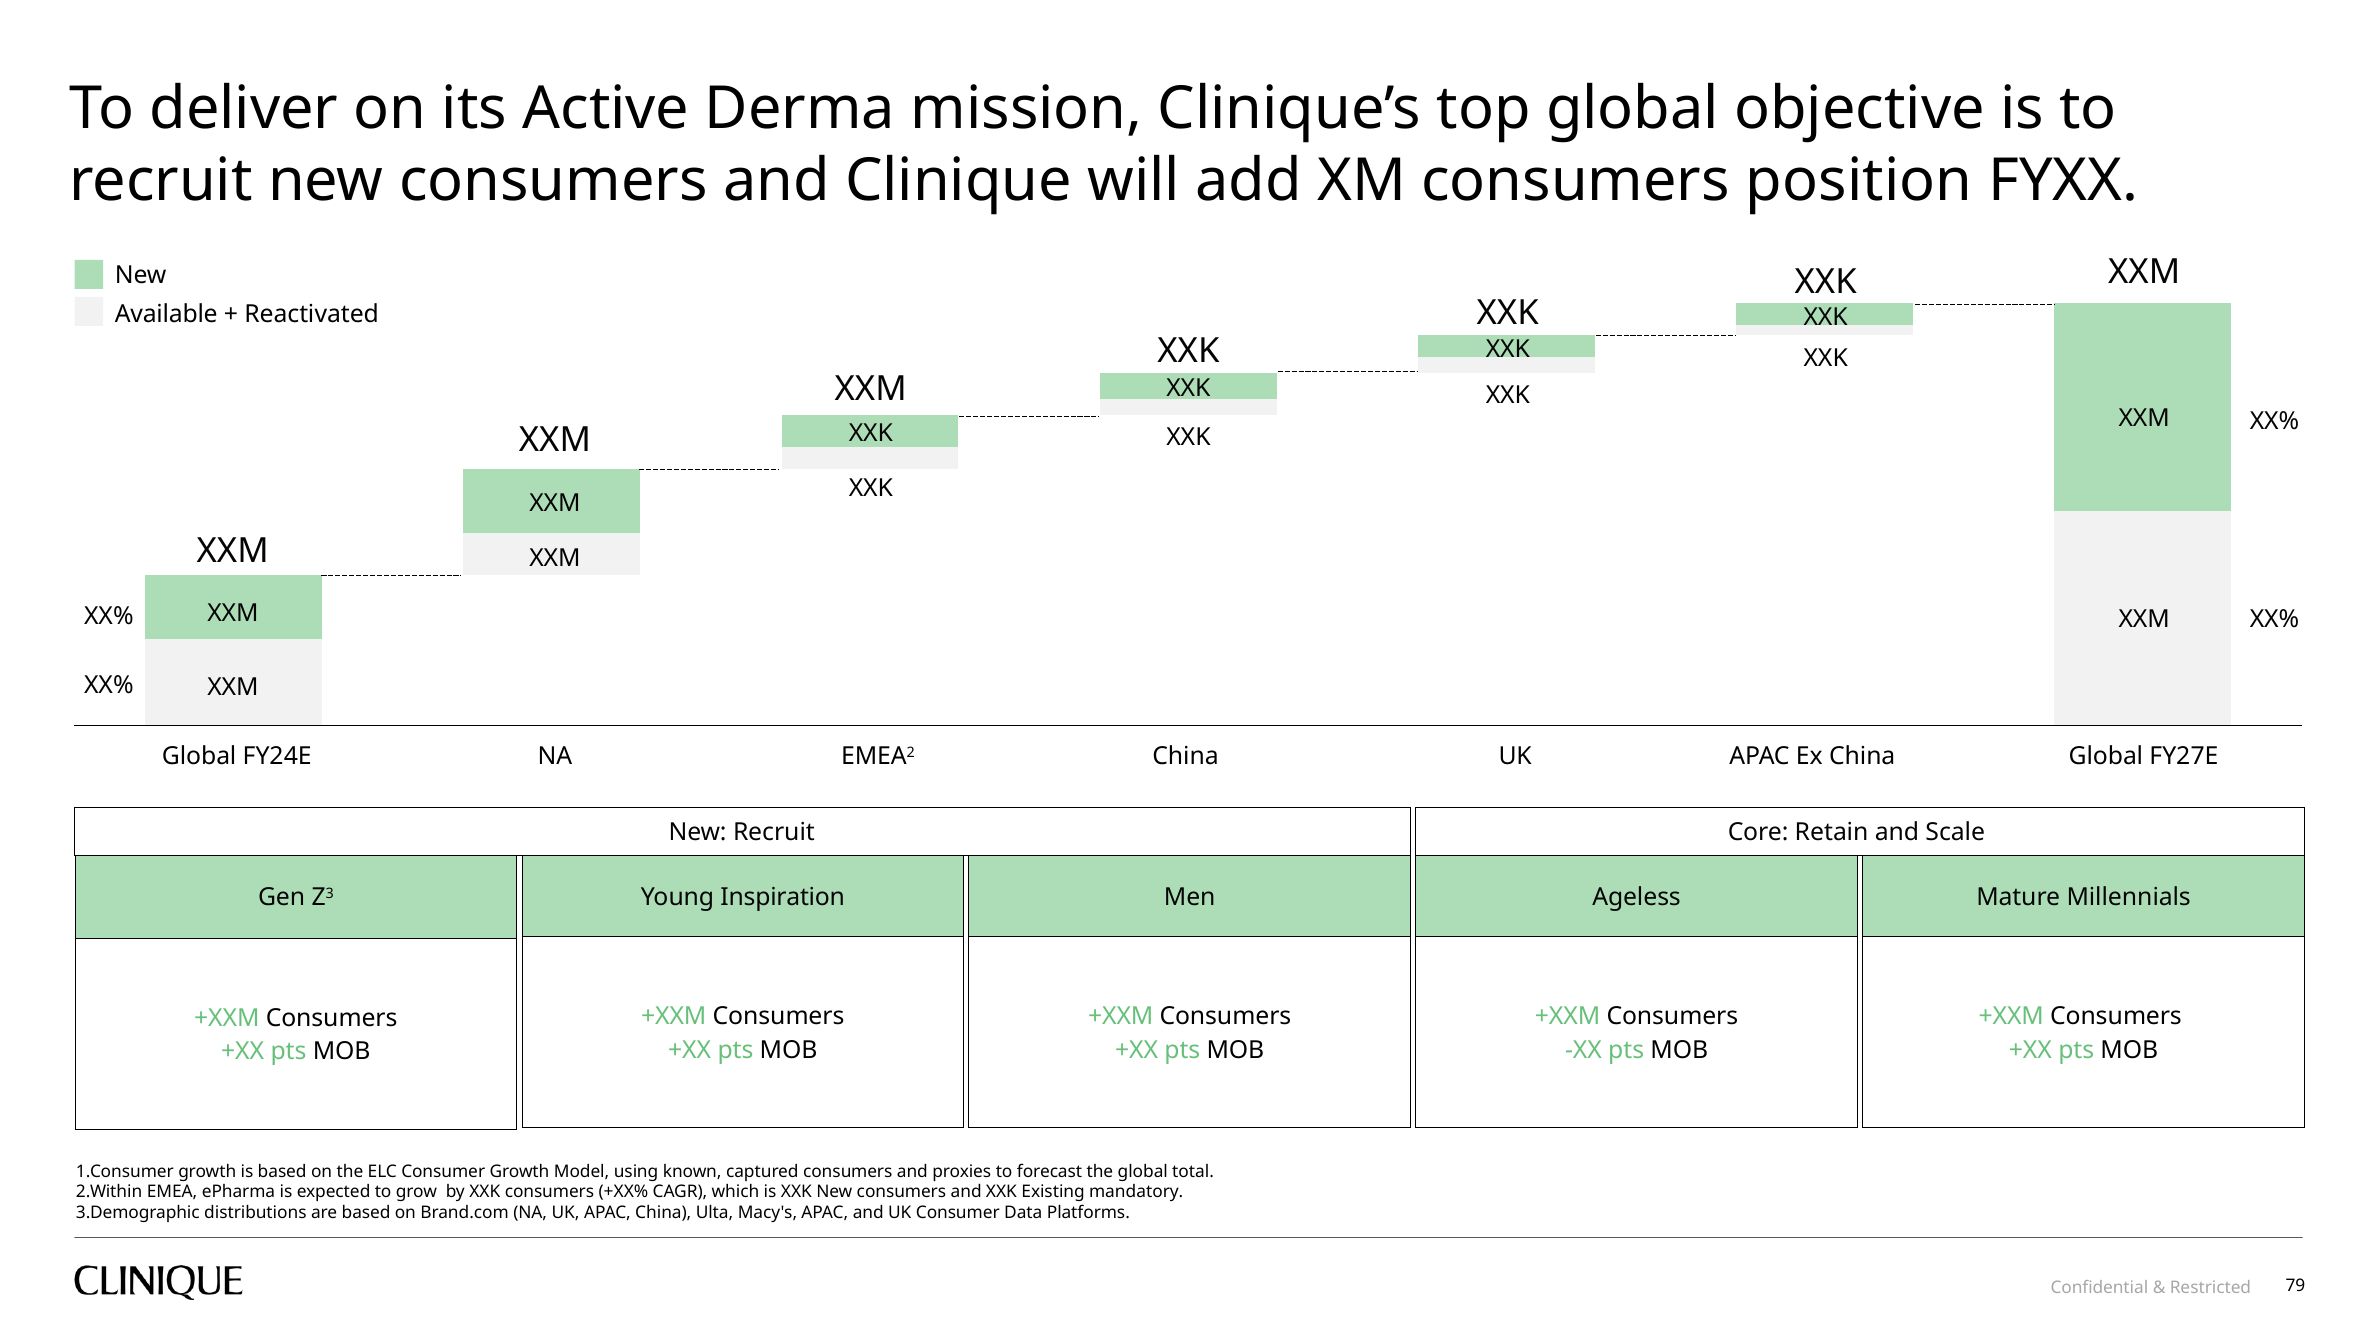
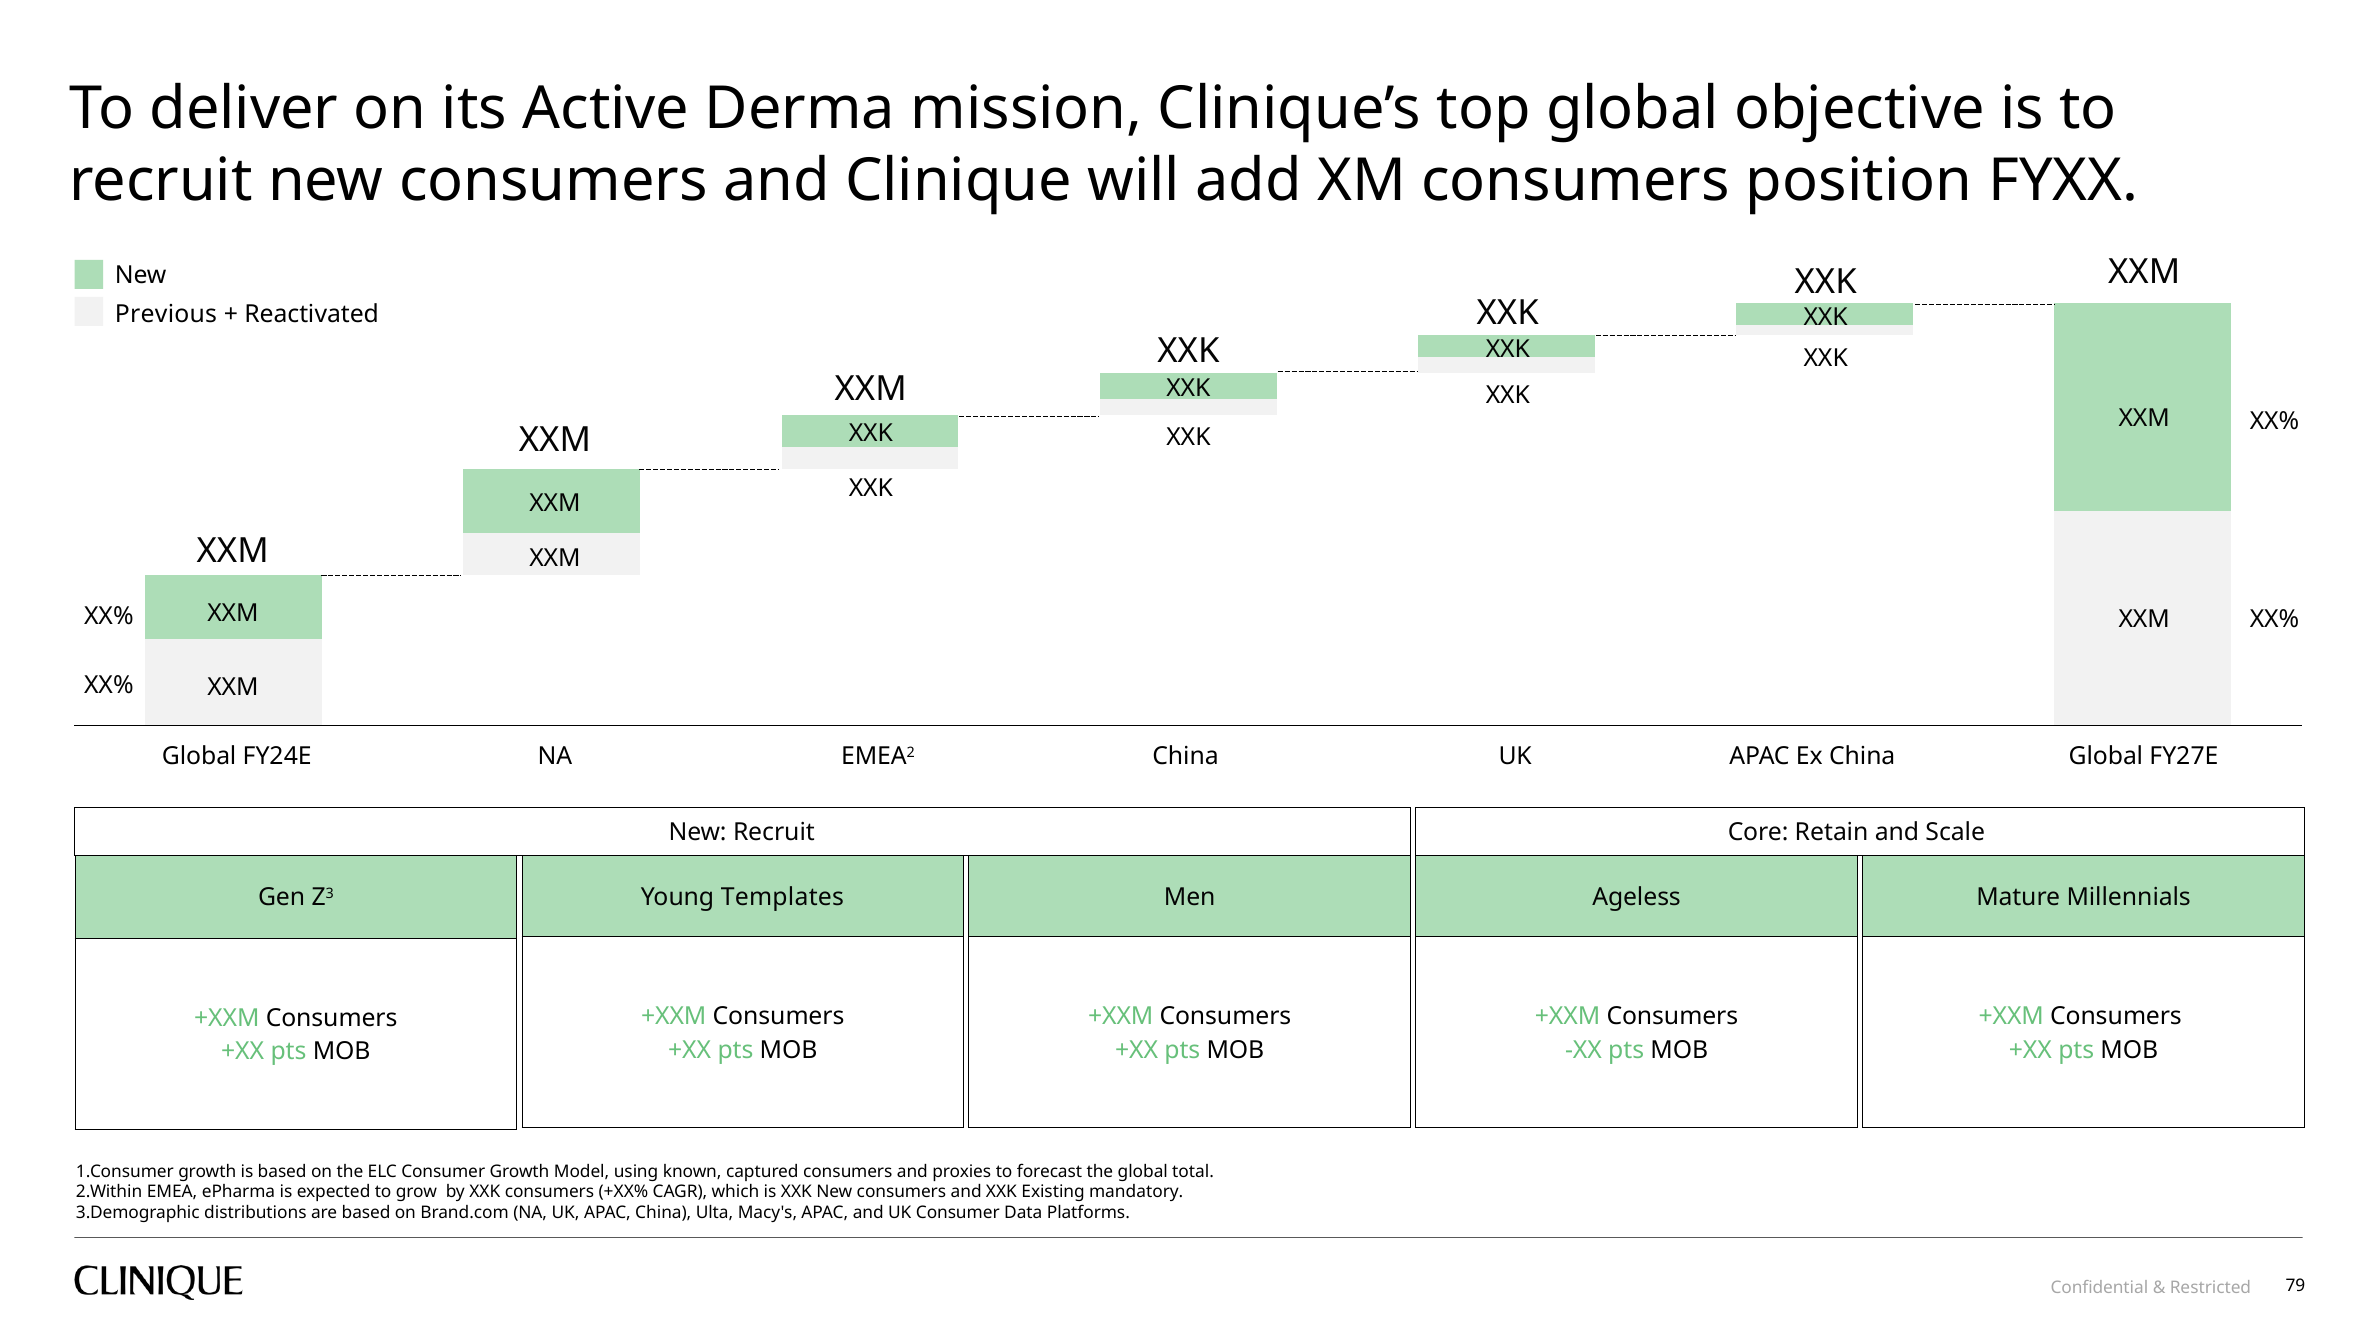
Available: Available -> Previous
Inspiration: Inspiration -> Templates
